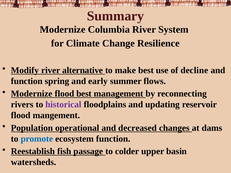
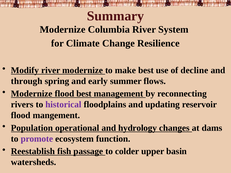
river alternative: alternative -> modernize
function at (27, 81): function -> through
decreased: decreased -> hydrology
promote colour: blue -> purple
